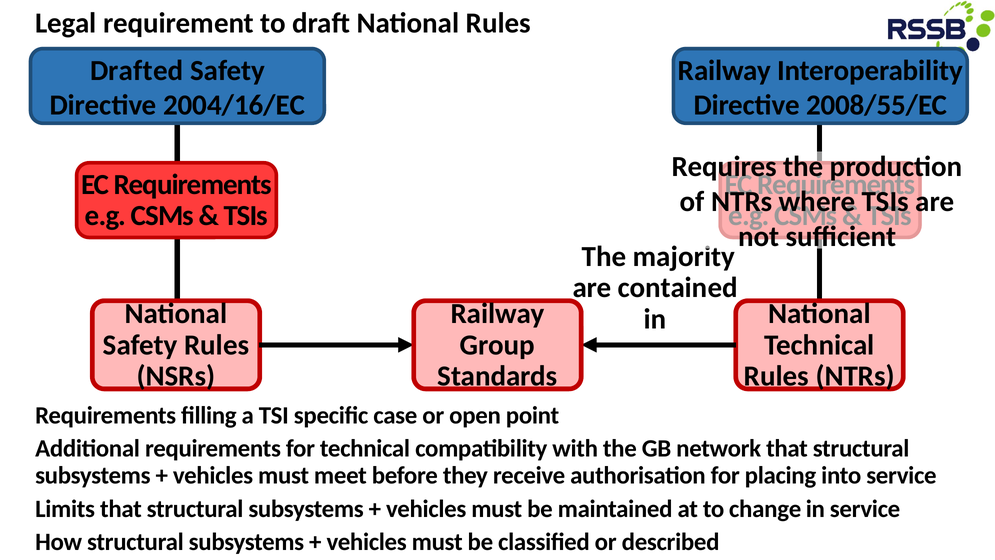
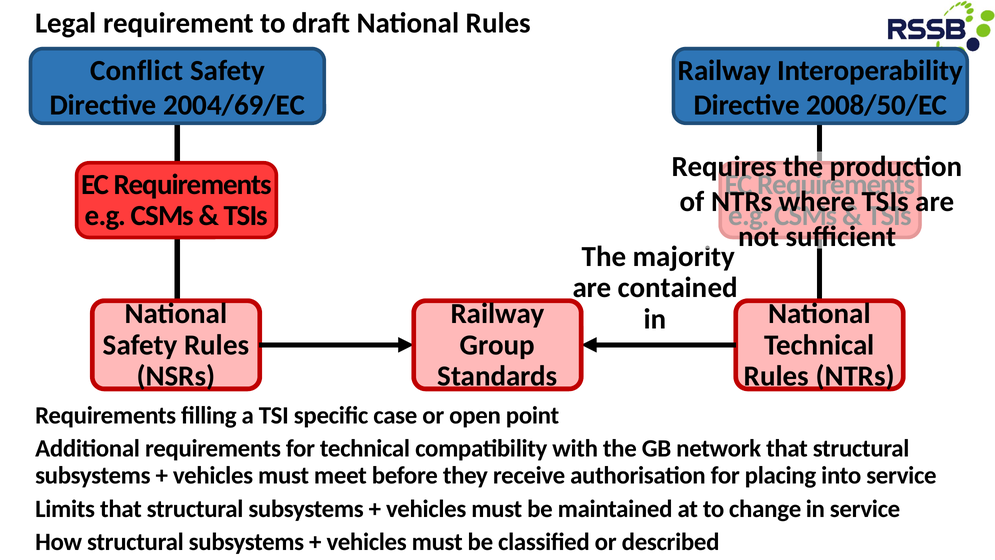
Drafted: Drafted -> Conflict
2004/16/EC: 2004/16/EC -> 2004/69/EC
2008/55/EC: 2008/55/EC -> 2008/50/EC
